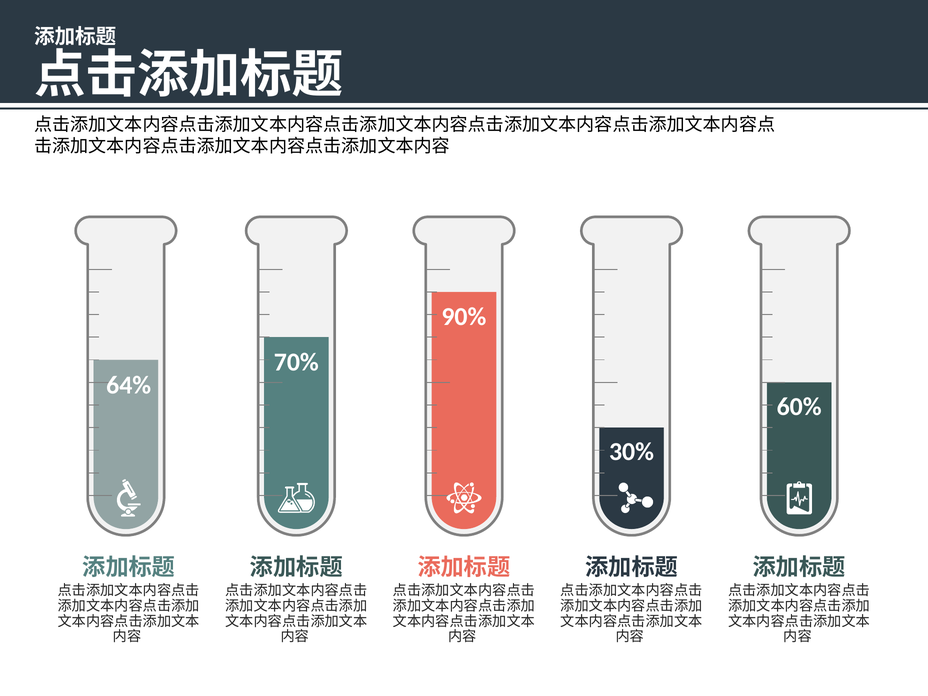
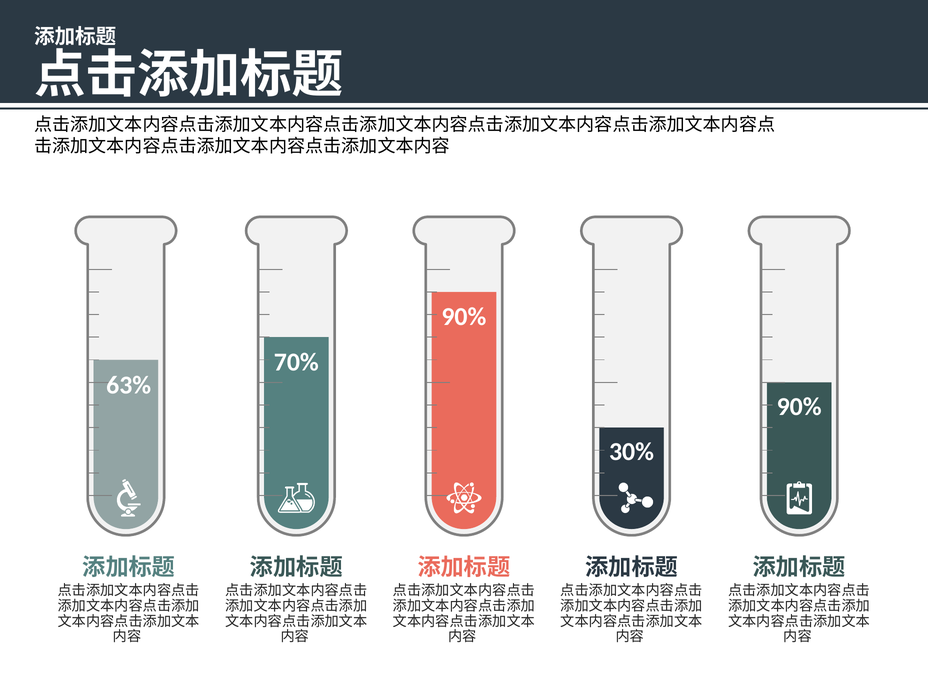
64%: 64% -> 63%
60% at (799, 407): 60% -> 90%
